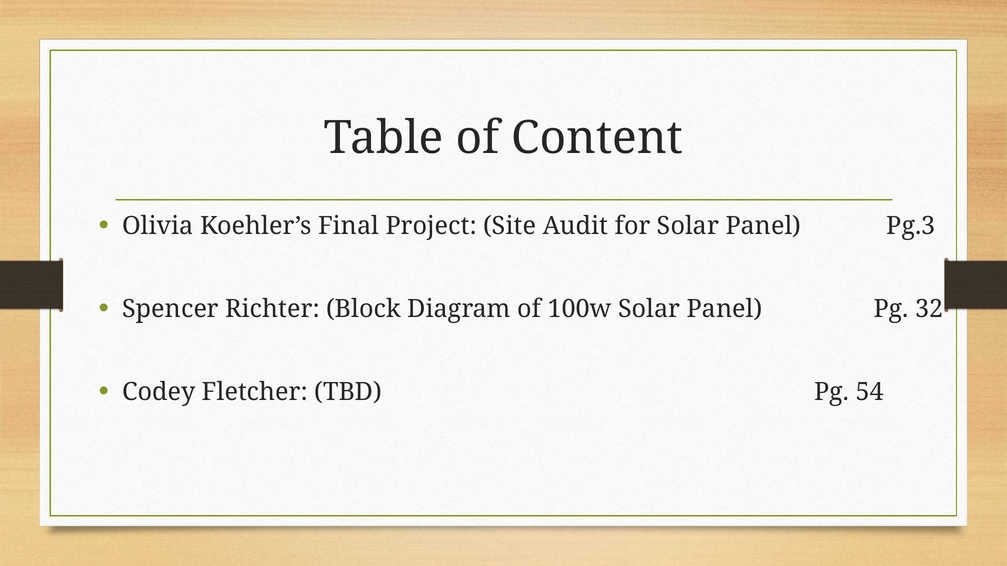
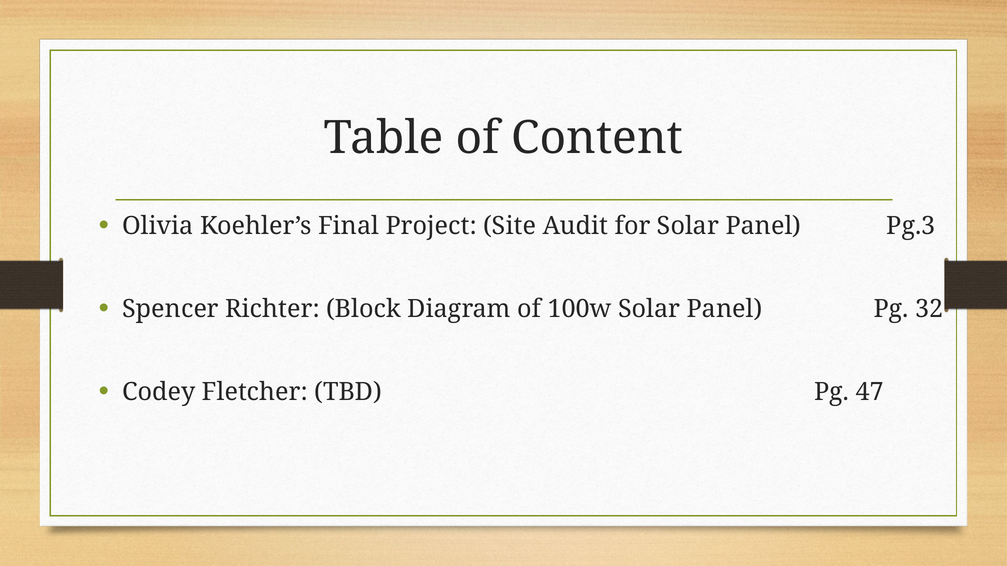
54: 54 -> 47
